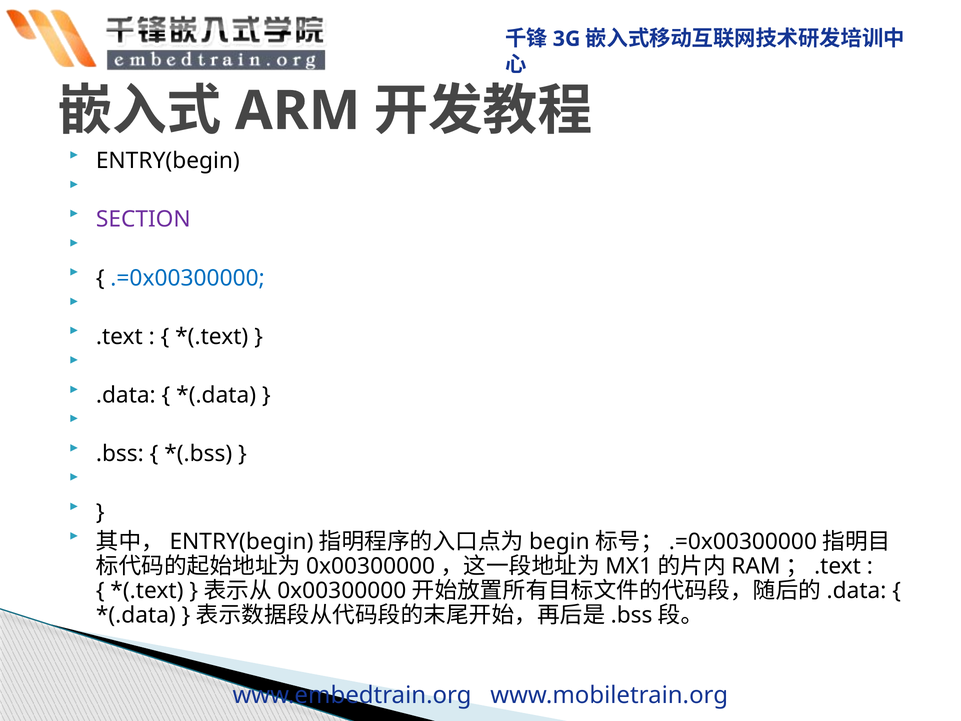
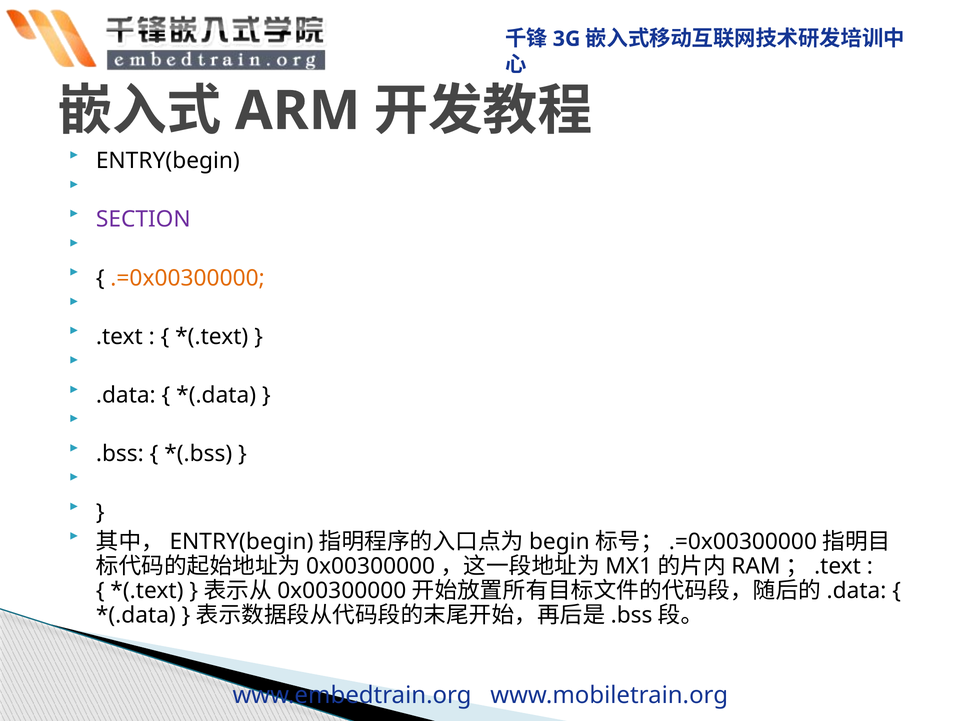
.=0x00300000 colour: blue -> orange
